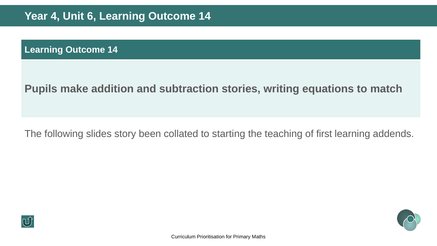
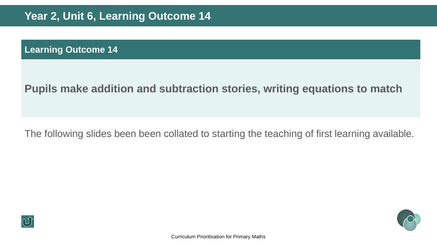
4: 4 -> 2
slides story: story -> been
addends: addends -> available
